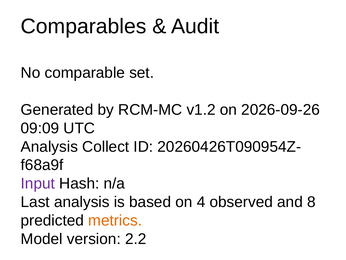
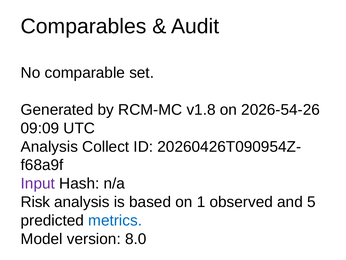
v1.2: v1.2 -> v1.8
2026-09-26: 2026-09-26 -> 2026-54-26
Last: Last -> Risk
4: 4 -> 1
8: 8 -> 5
metrics colour: orange -> blue
2.2: 2.2 -> 8.0
